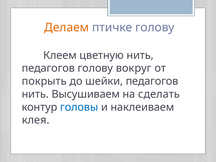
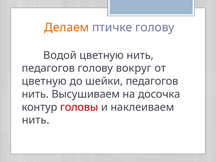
Клеем: Клеем -> Водой
покрыть at (44, 81): покрыть -> цветную
сделать: сделать -> досочка
головы colour: blue -> red
клея at (36, 120): клея -> нить
